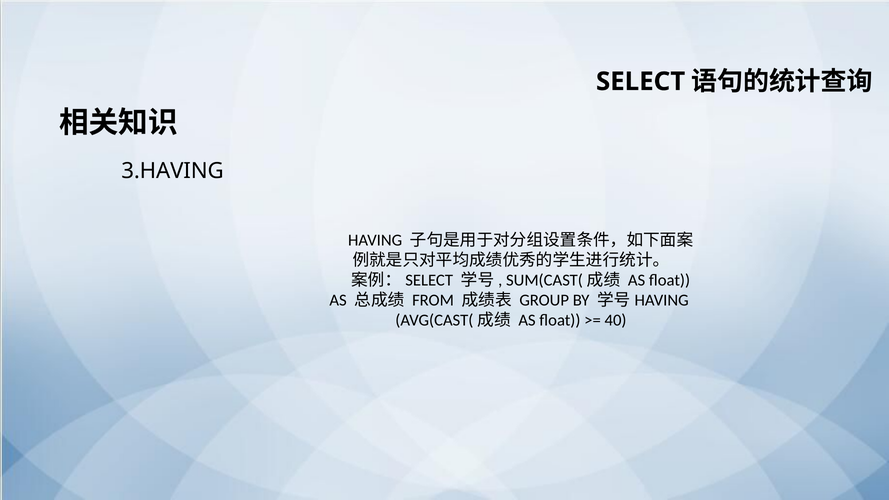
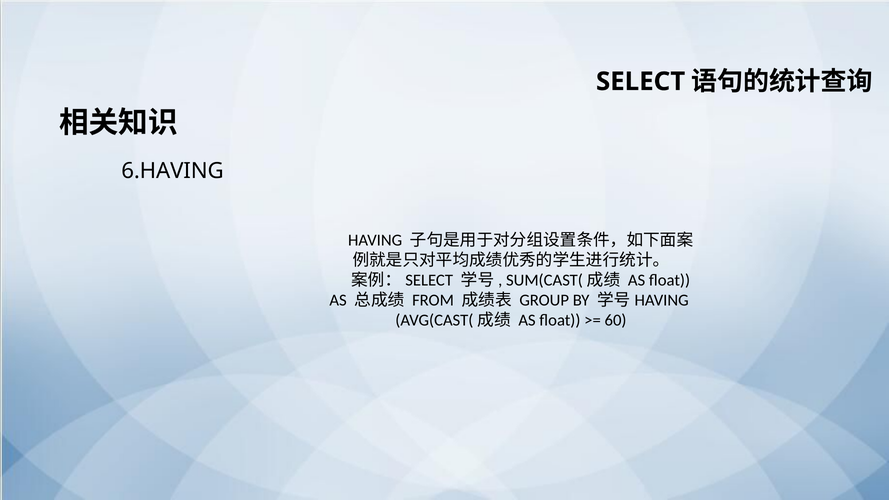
3.HAVING: 3.HAVING -> 6.HAVING
40: 40 -> 60
